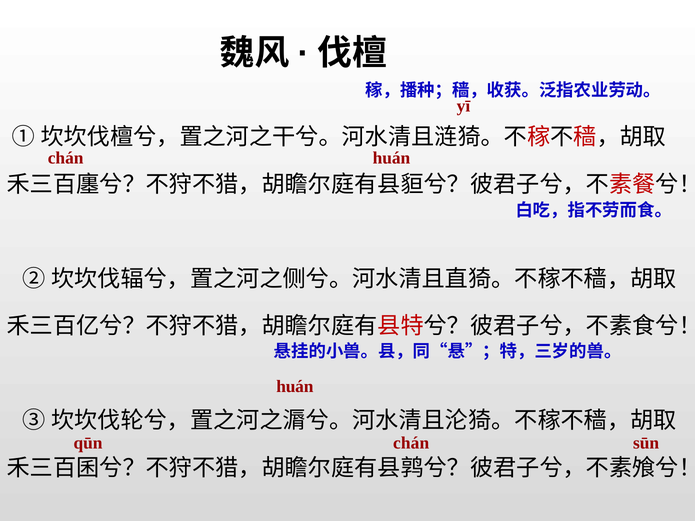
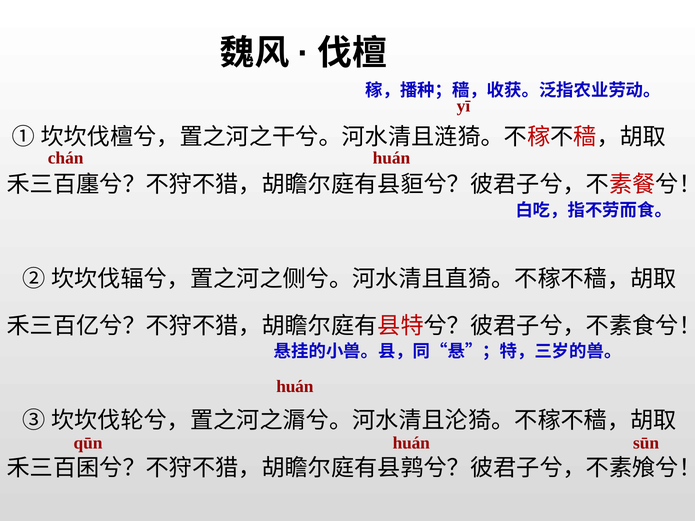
chán at (411, 443): chán -> huán
